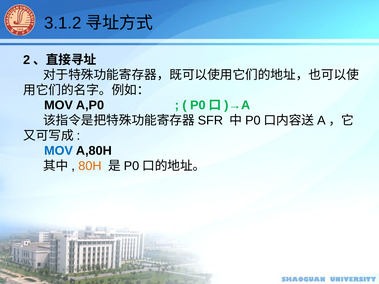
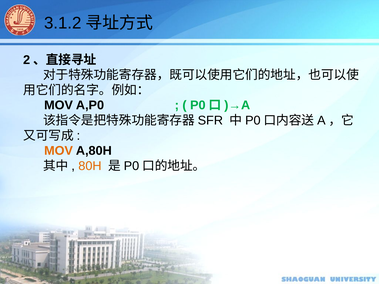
MOV at (59, 151) colour: blue -> orange
